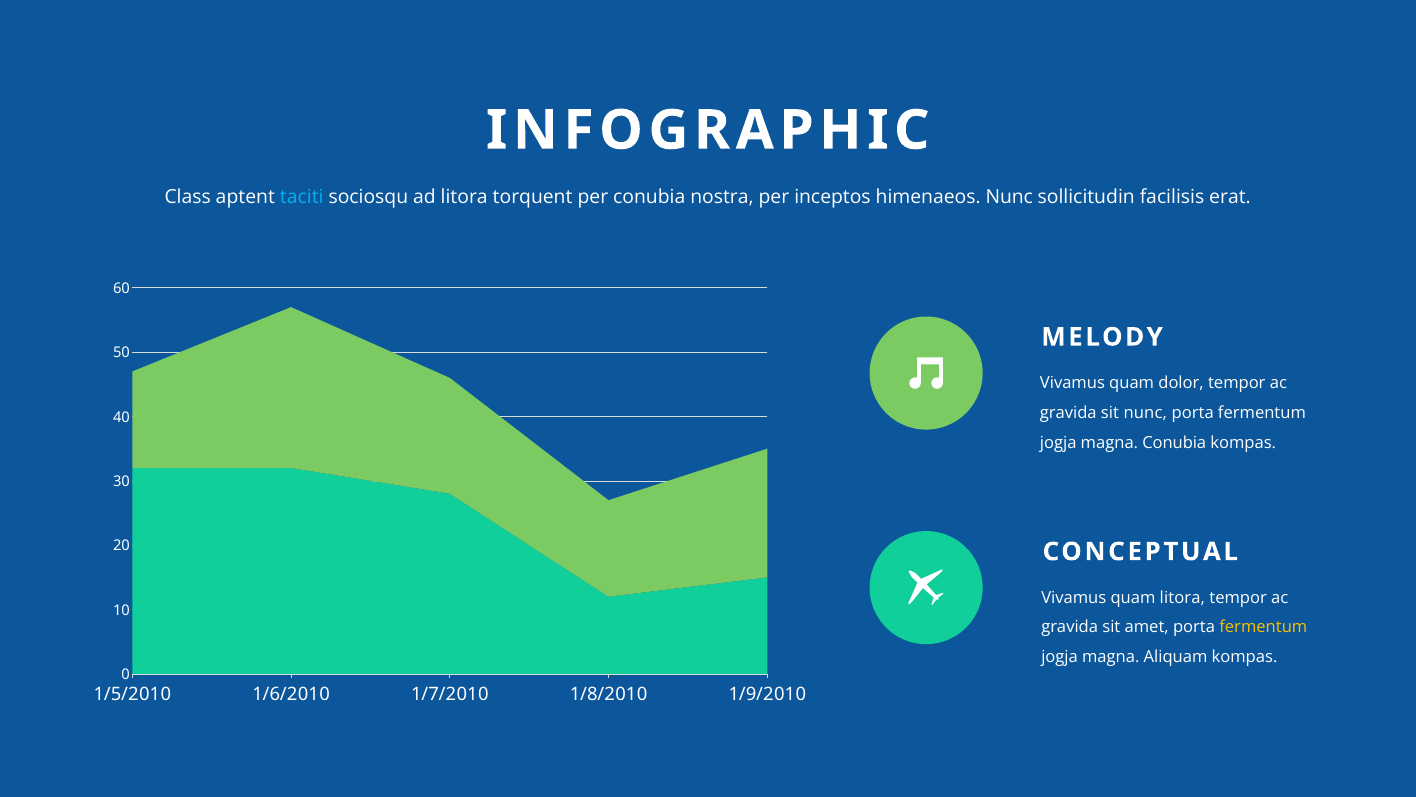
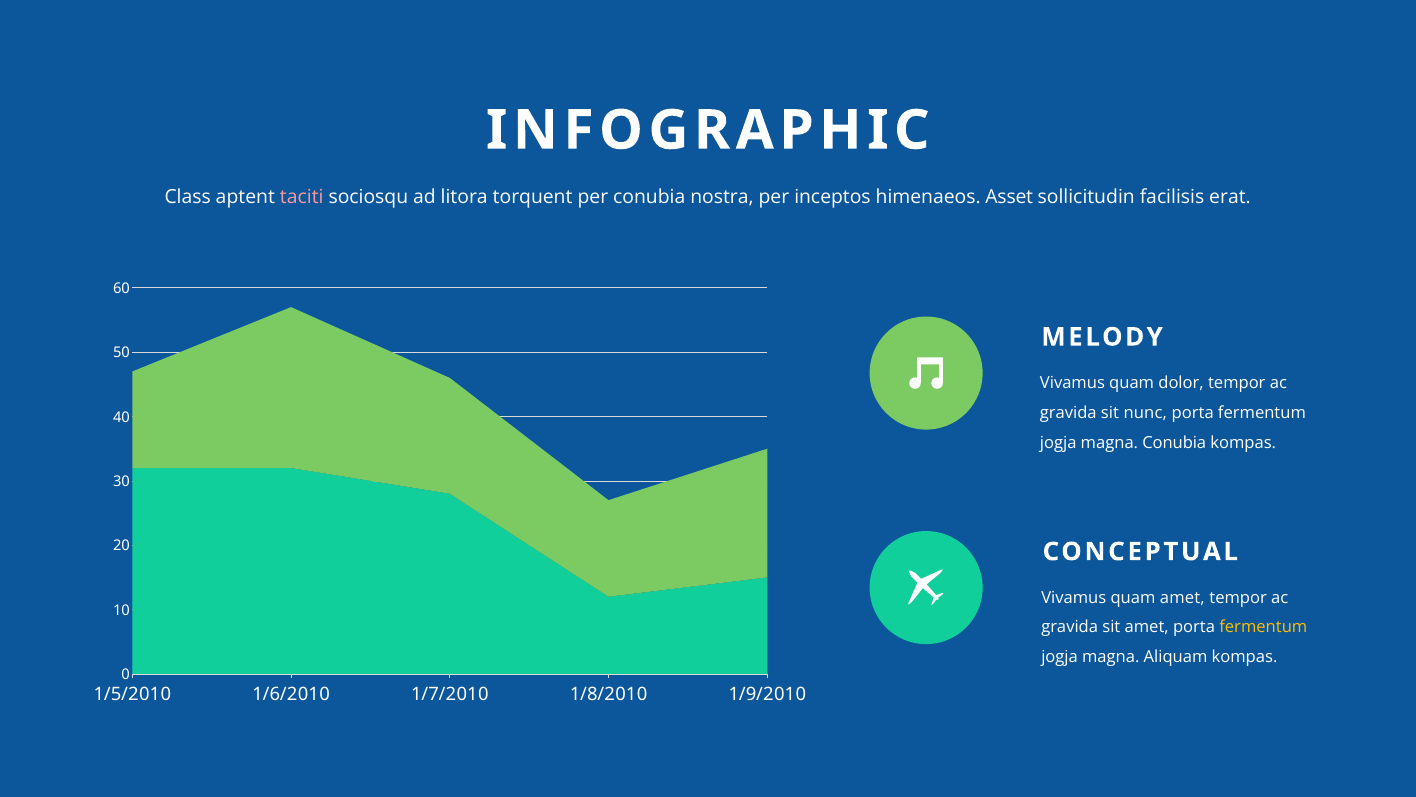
taciti colour: light blue -> pink
himenaeos Nunc: Nunc -> Asset
quam litora: litora -> amet
